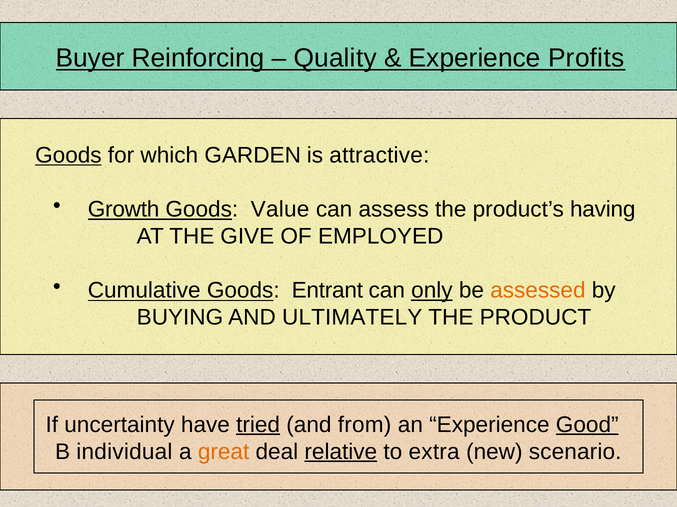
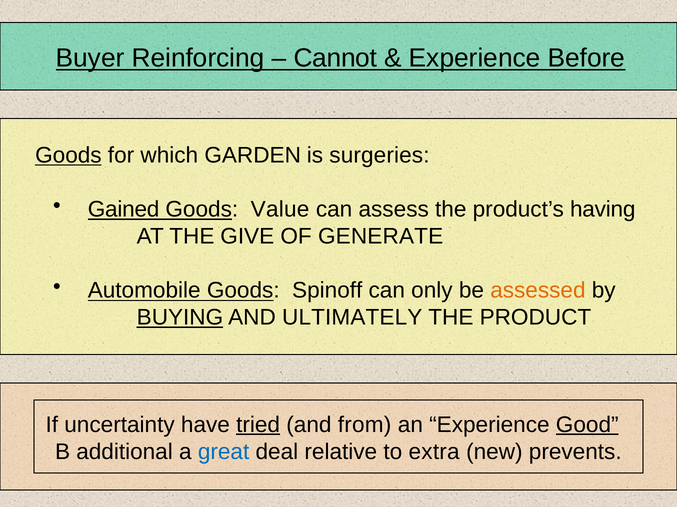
Quality: Quality -> Cannot
Profits: Profits -> Before
attractive: attractive -> surgeries
Growth: Growth -> Gained
EMPLOYED: EMPLOYED -> GENERATE
Cumulative: Cumulative -> Automobile
Entrant: Entrant -> Spinoff
only underline: present -> none
BUYING underline: none -> present
individual: individual -> additional
great colour: orange -> blue
relative underline: present -> none
scenario: scenario -> prevents
